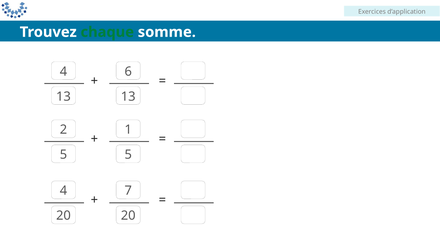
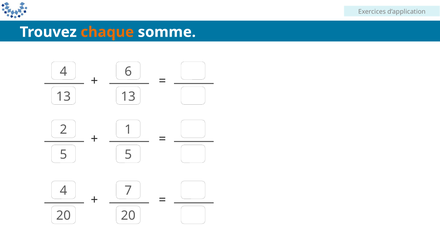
chaque colour: green -> orange
